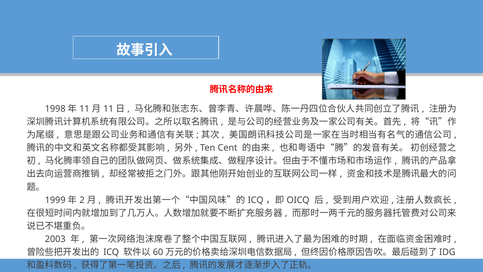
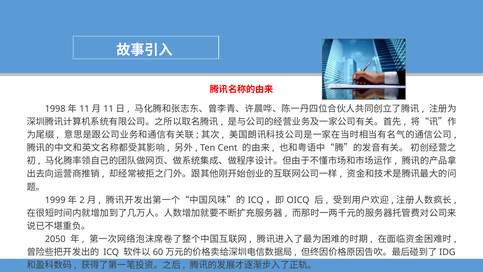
2003: 2003 -> 2050
